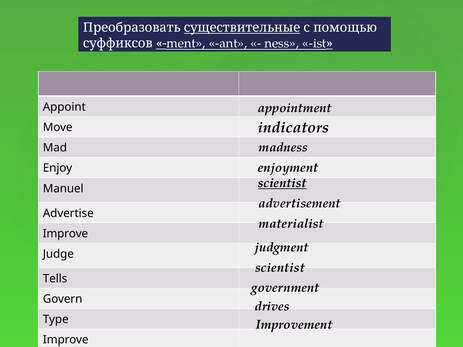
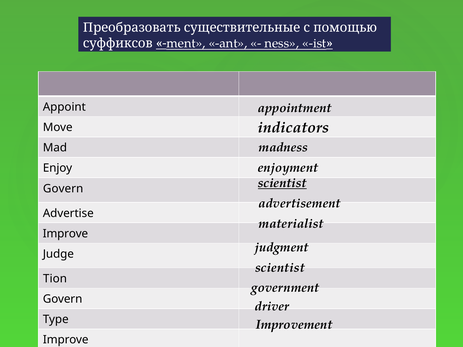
существительные underline: present -> none
Manuel at (63, 189): Manuel -> Govern
Tells: Tells -> Tion
drives: drives -> driver
